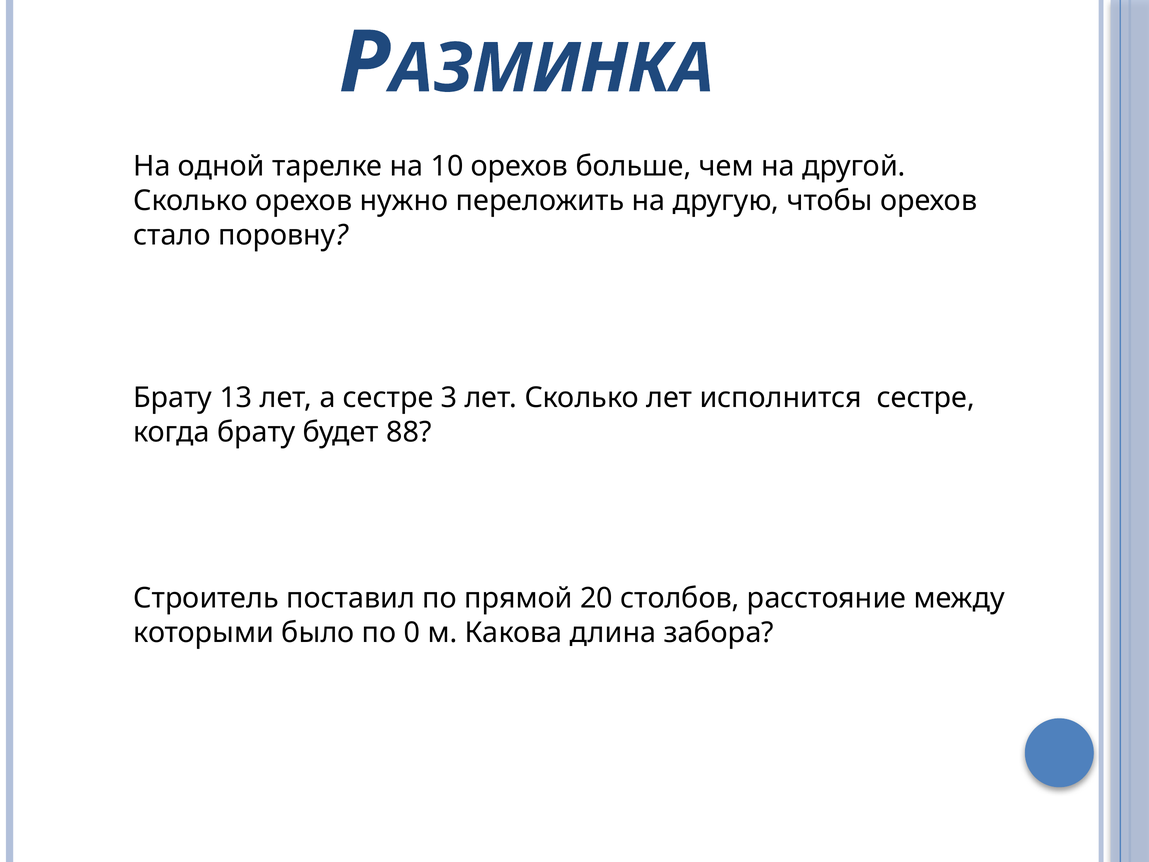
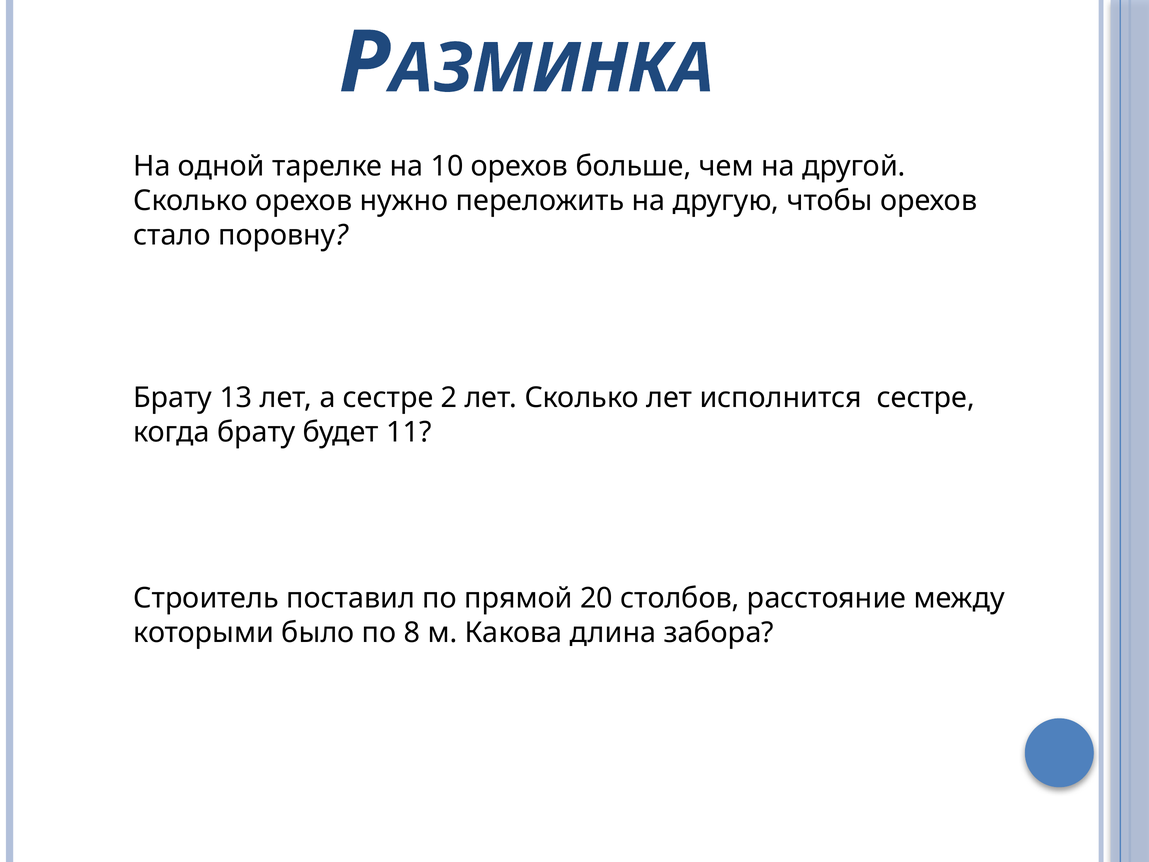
3: 3 -> 2
88: 88 -> 11
0: 0 -> 8
